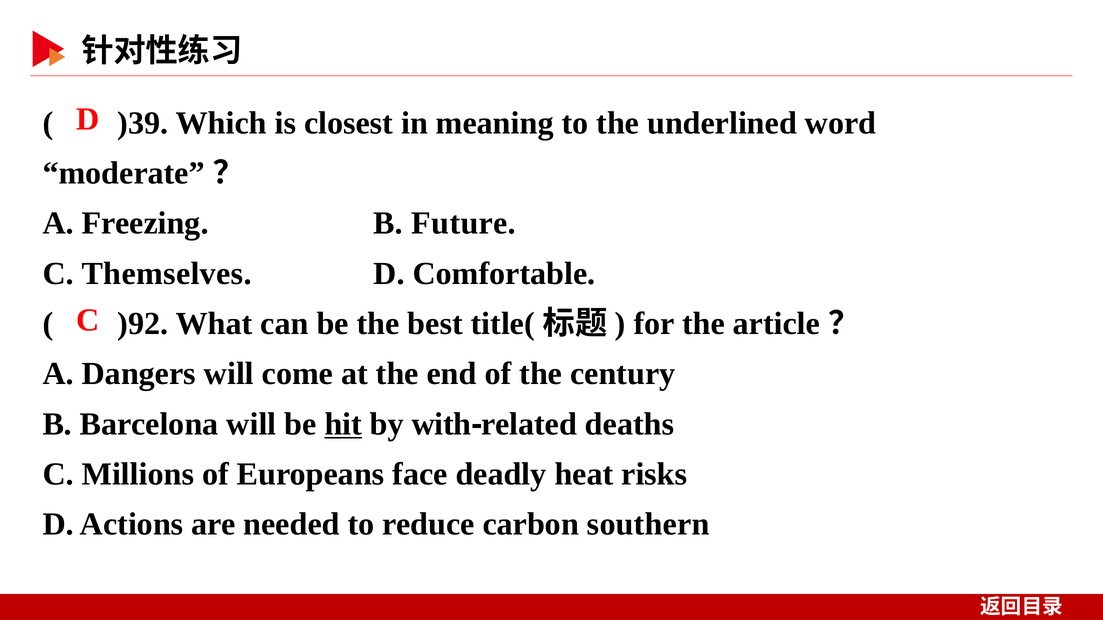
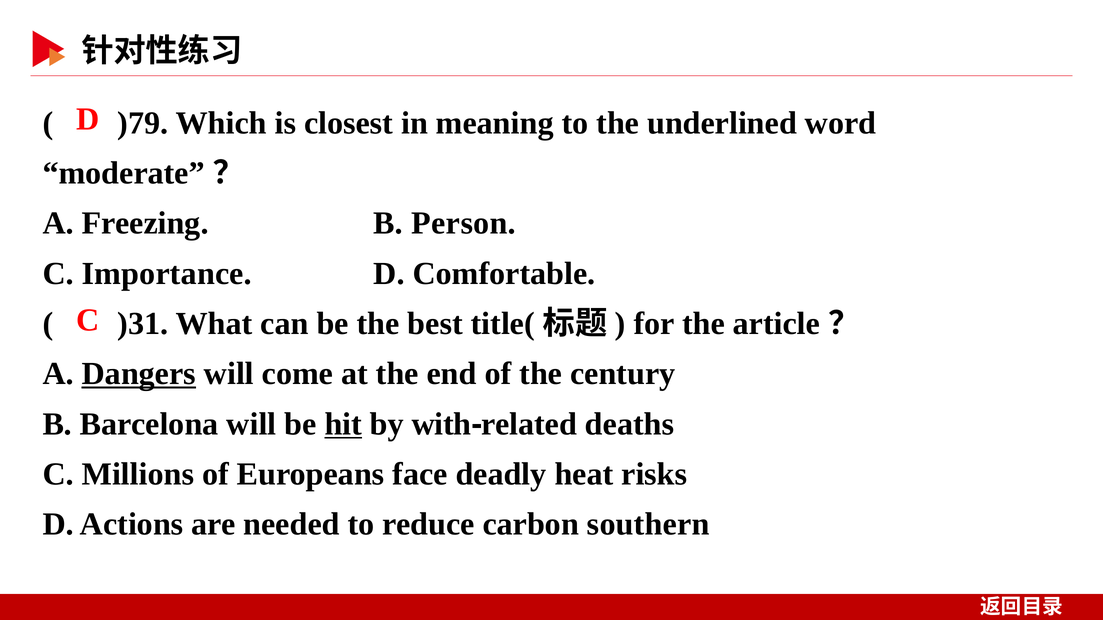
)39: )39 -> )79
Future: Future -> Person
Themselves: Themselves -> Importance
)92: )92 -> )31
Dangers underline: none -> present
